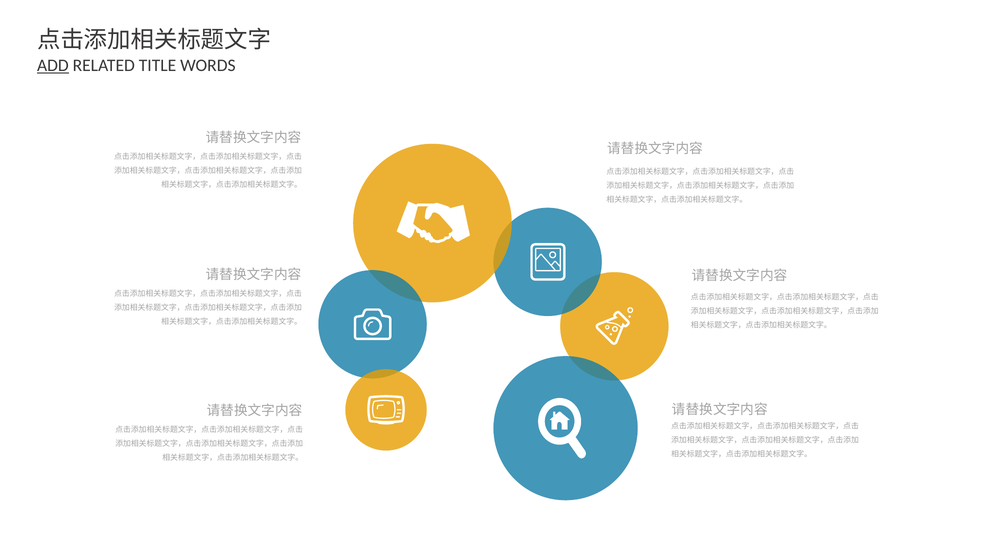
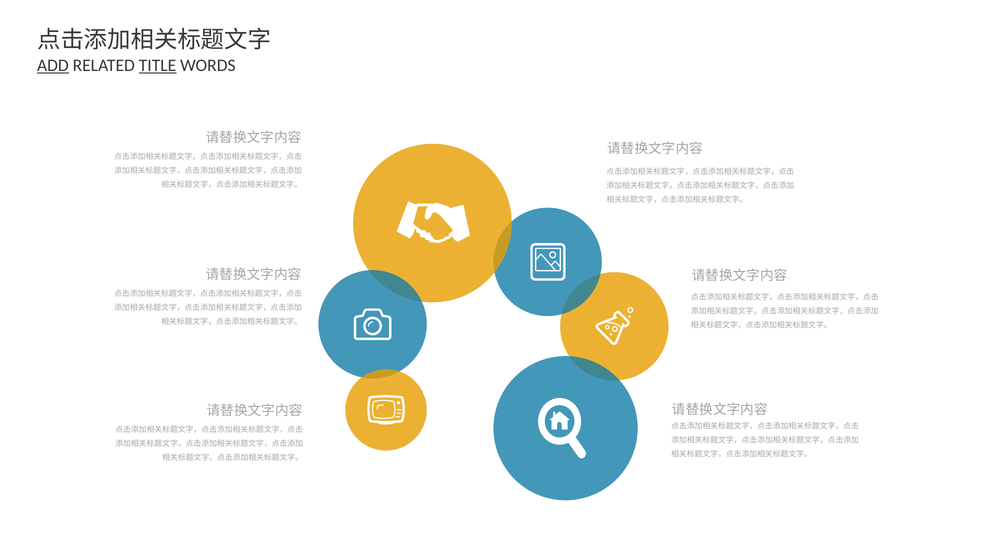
TITLE underline: none -> present
